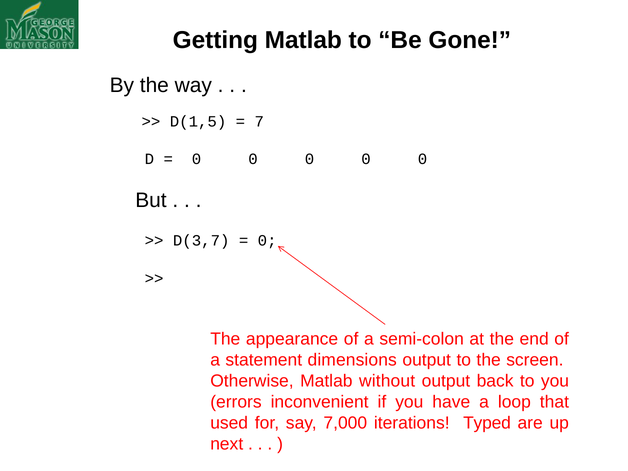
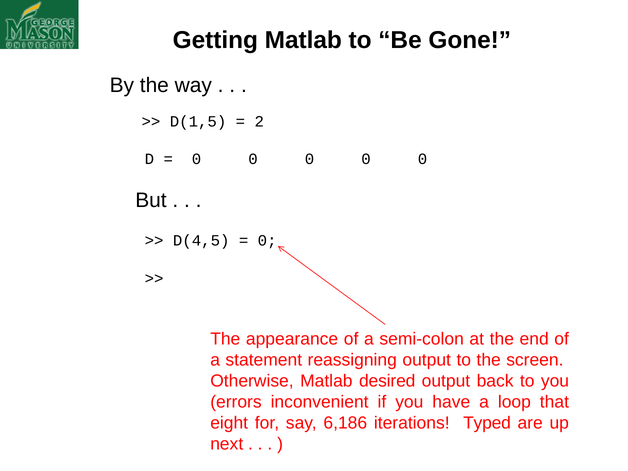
7: 7 -> 2
D(3,7: D(3,7 -> D(4,5
dimensions: dimensions -> reassigning
without: without -> desired
used: used -> eight
7,000: 7,000 -> 6,186
